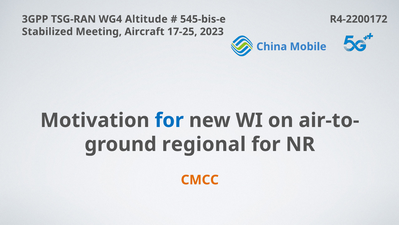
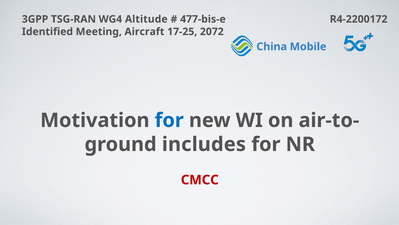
545-bis-e: 545-bis-e -> 477-bis-e
Stabilized: Stabilized -> Identified
2023: 2023 -> 2072
regional: regional -> includes
CMCC colour: orange -> red
